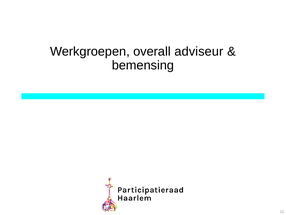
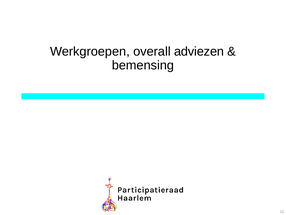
adviseur: adviseur -> adviezen
